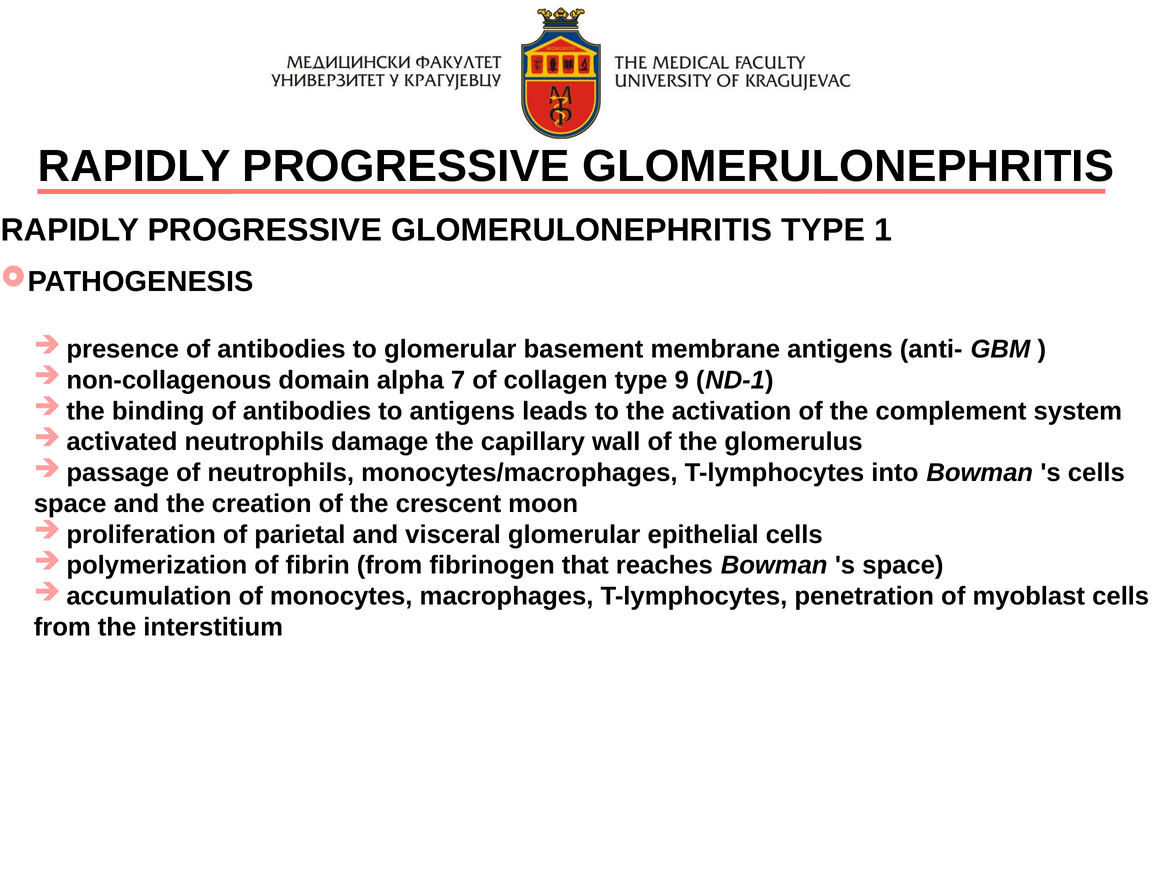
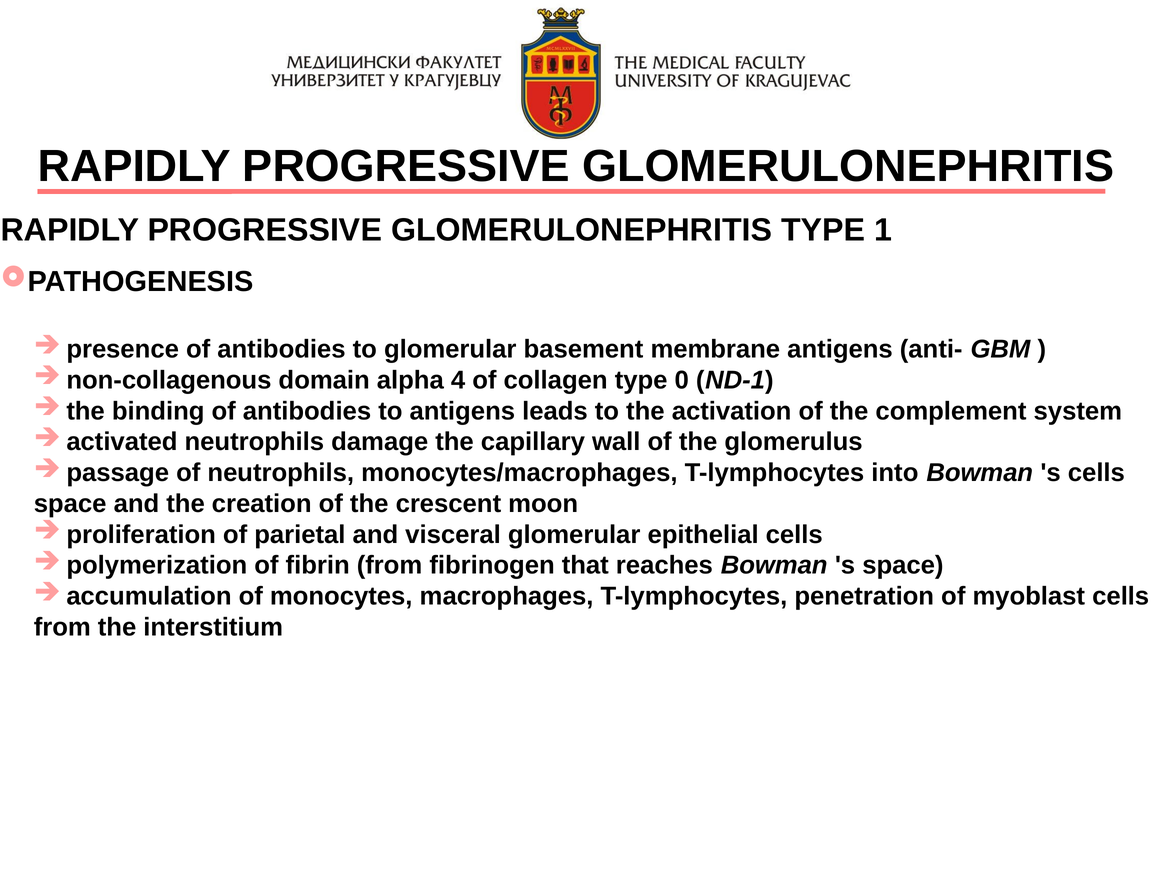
7: 7 -> 4
9: 9 -> 0
